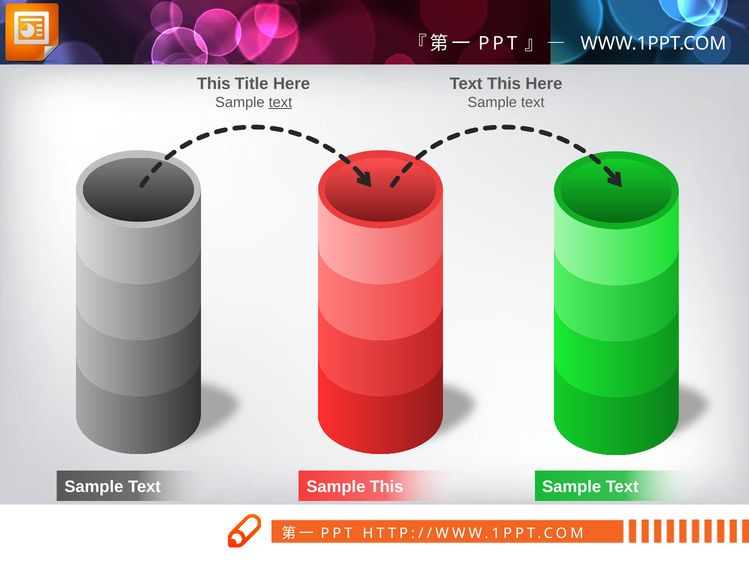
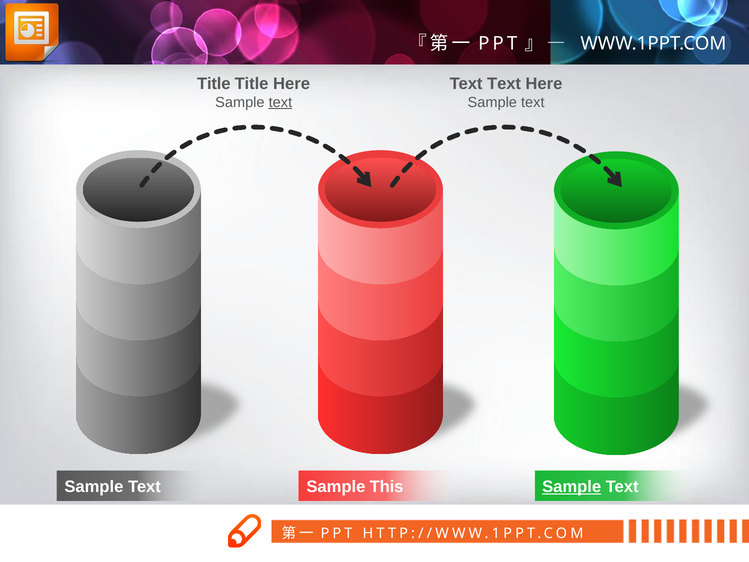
This at (214, 84): This -> Title
This at (504, 84): This -> Text
Sample at (572, 487) underline: none -> present
